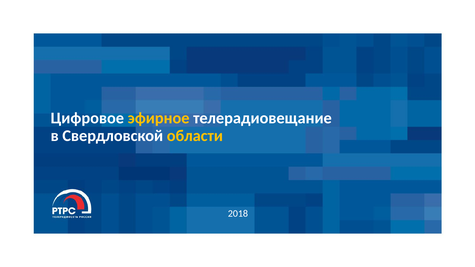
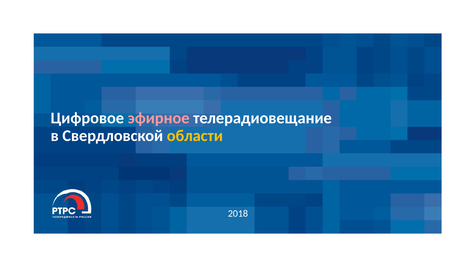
эфирное colour: yellow -> pink
